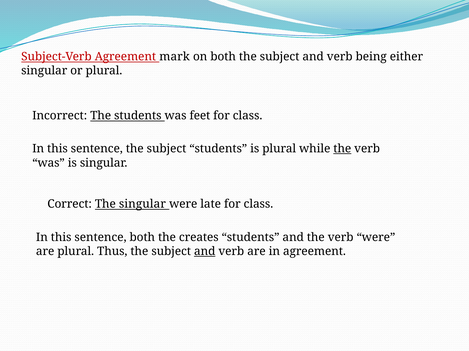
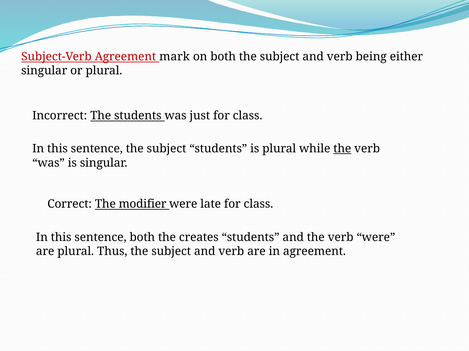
feet: feet -> just
The singular: singular -> modifier
and at (205, 252) underline: present -> none
